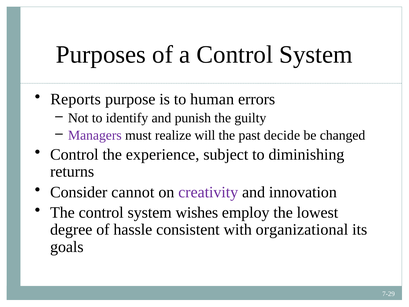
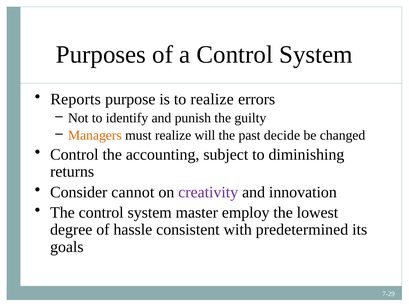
to human: human -> realize
Managers colour: purple -> orange
experience: experience -> accounting
wishes: wishes -> master
organizational: organizational -> predetermined
